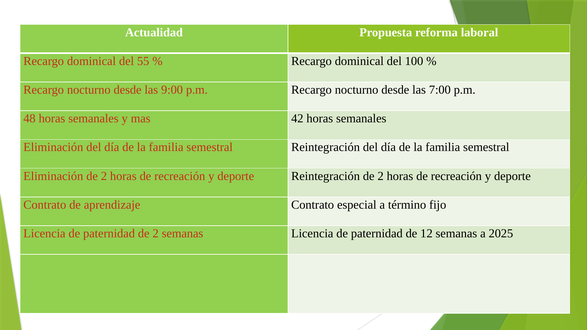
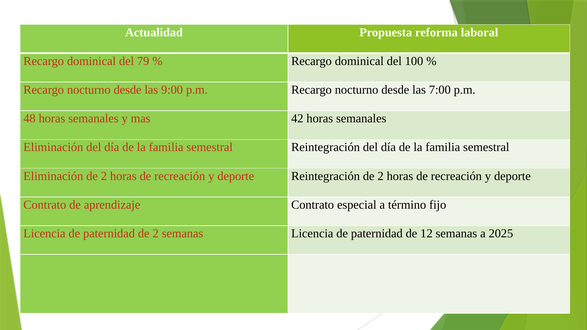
55: 55 -> 79
